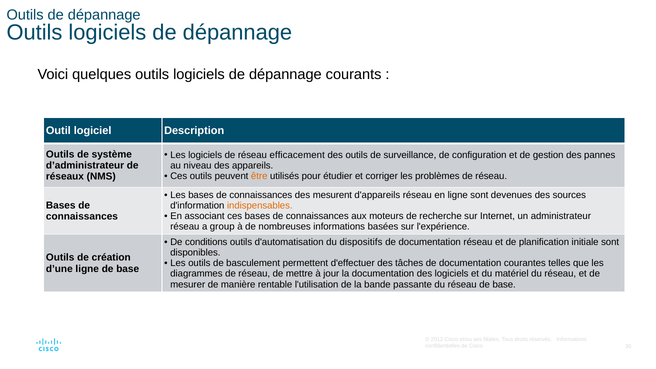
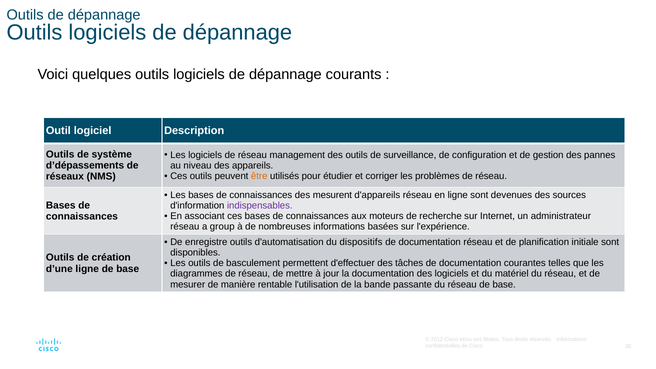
efficacement: efficacement -> management
d’administrateur: d’administrateur -> d’dépassements
indispensables colour: orange -> purple
conditions: conditions -> enregistre
